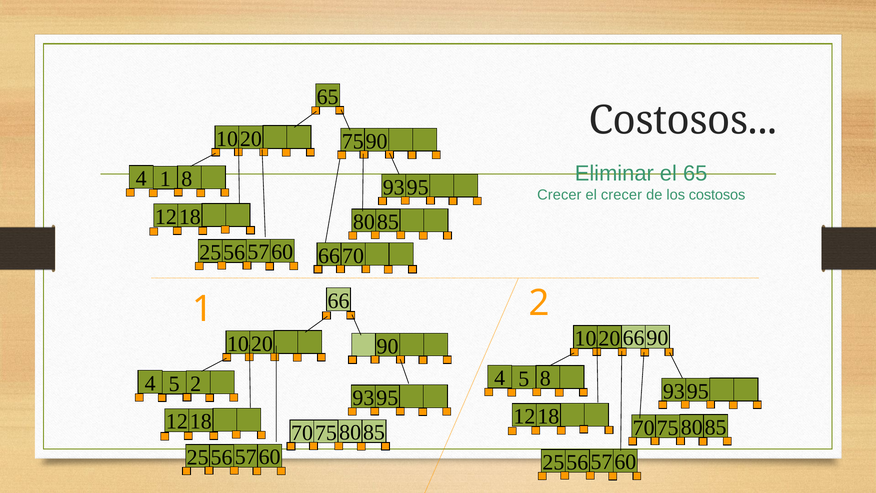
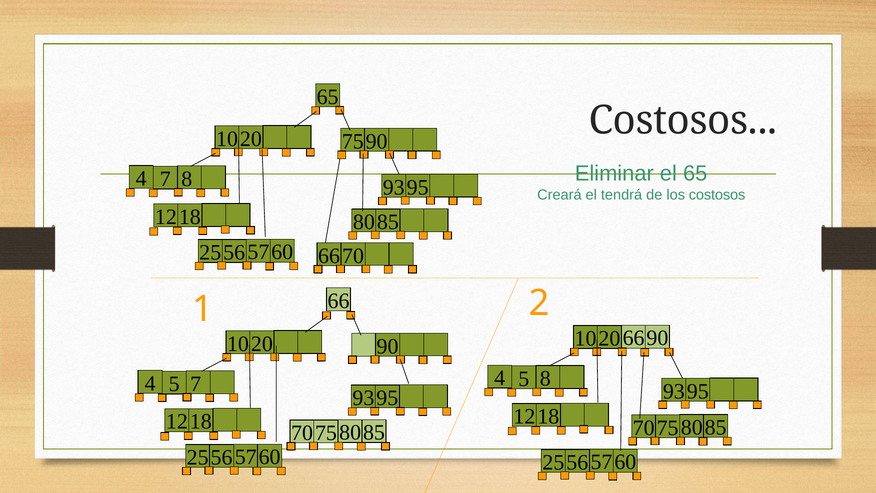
4 1: 1 -> 7
Crecer at (559, 195): Crecer -> Creará
el crecer: crecer -> tendrá
5 2: 2 -> 7
